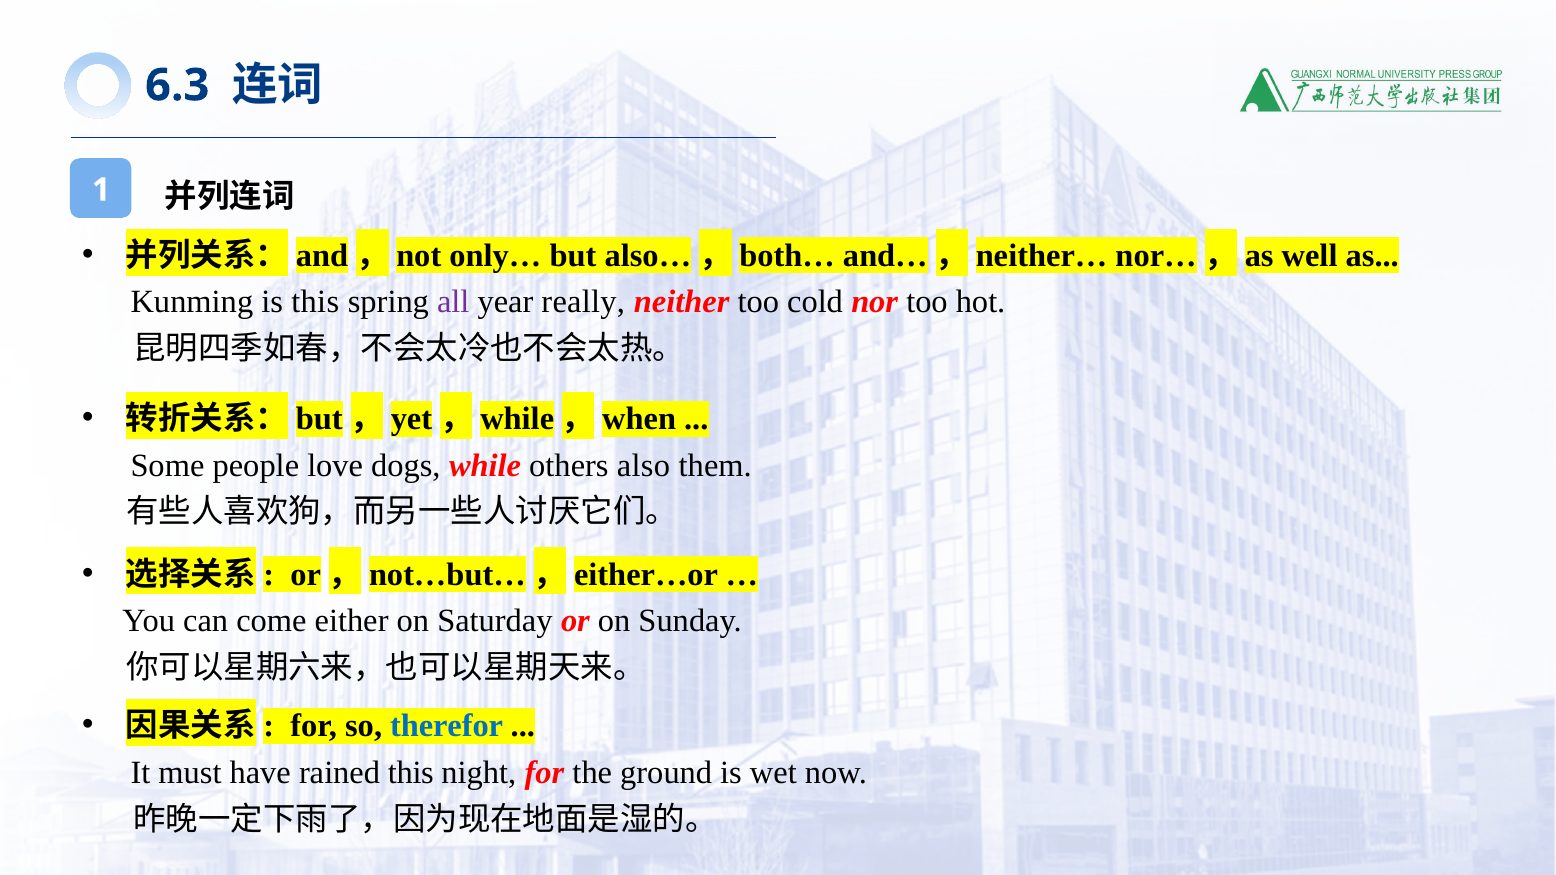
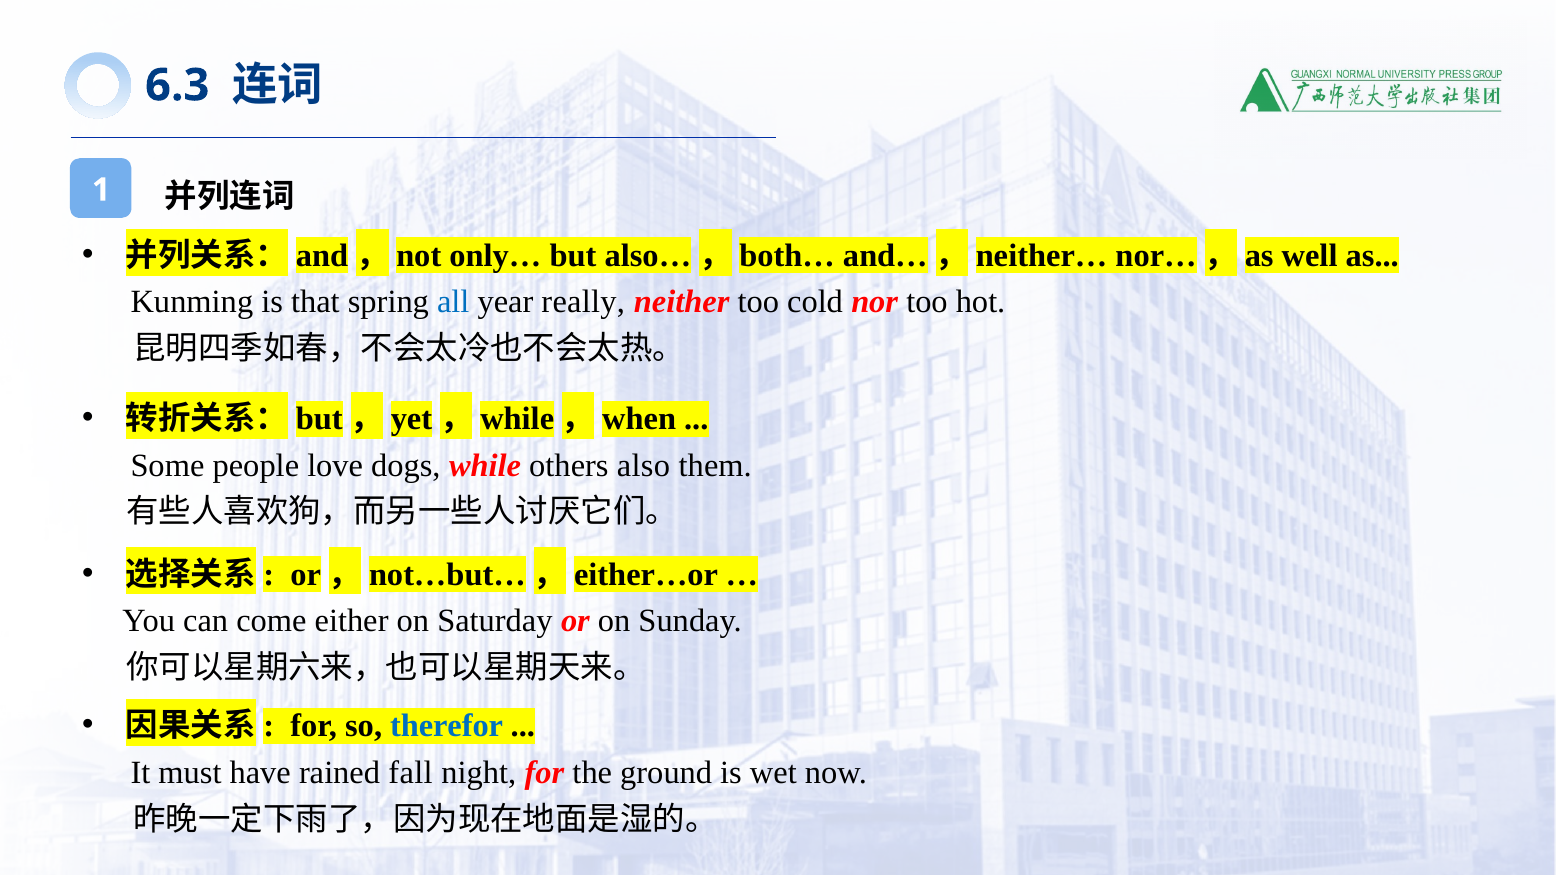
is this: this -> that
all colour: purple -> blue
rained this: this -> fall
